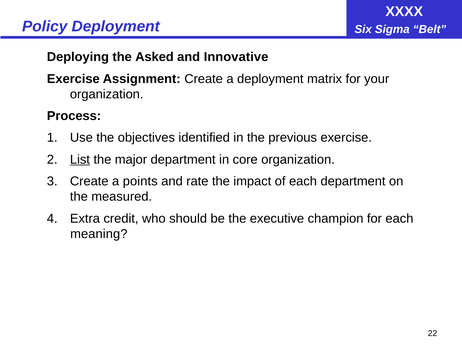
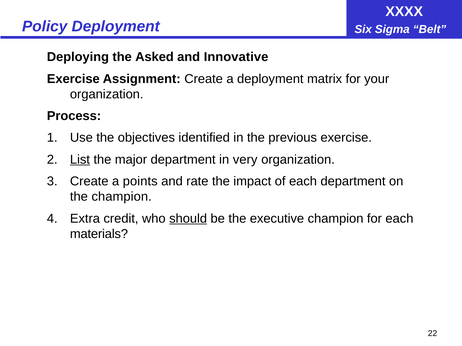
core: core -> very
the measured: measured -> champion
should underline: none -> present
meaning: meaning -> materials
